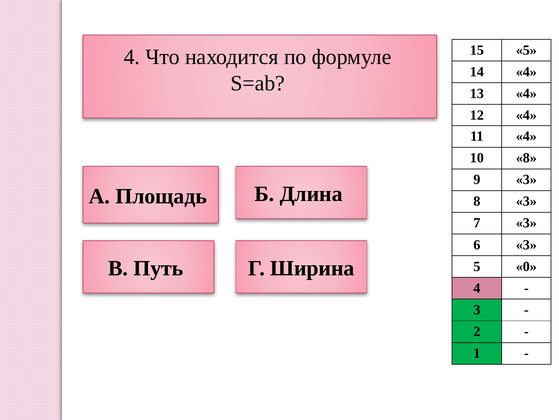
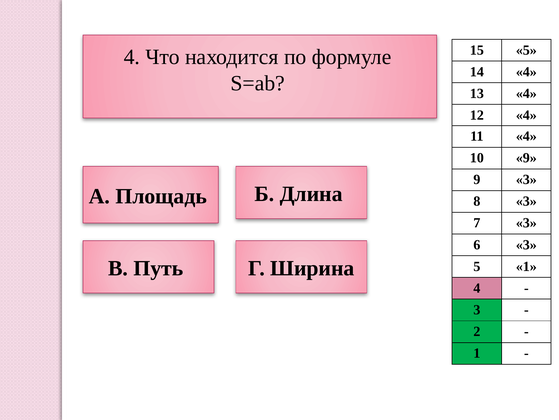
10 8: 8 -> 9
5 0: 0 -> 1
